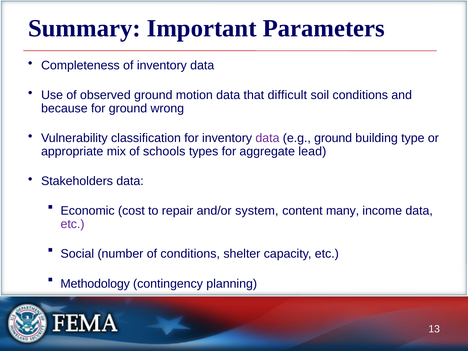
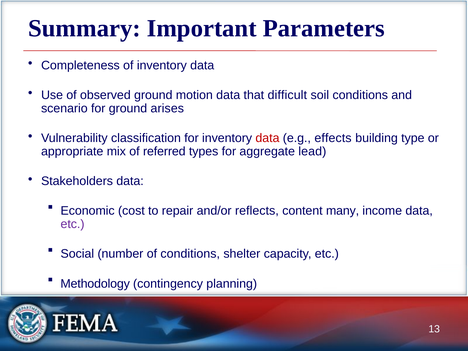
because: because -> scenario
wrong: wrong -> arises
data at (267, 138) colour: purple -> red
e.g ground: ground -> effects
schools: schools -> referred
system: system -> reflects
